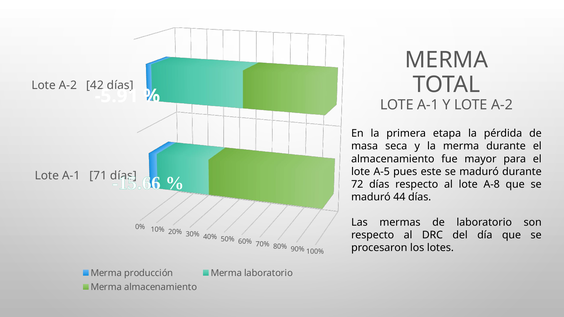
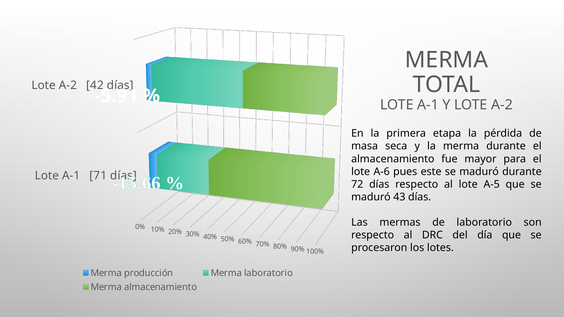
A-5: A-5 -> A-6
A-8: A-8 -> A-5
44: 44 -> 43
